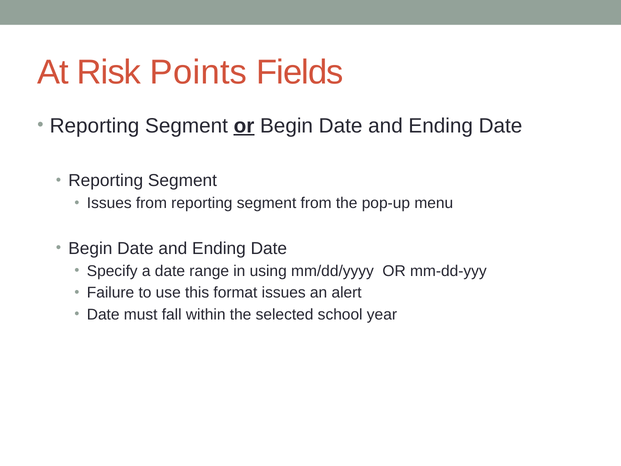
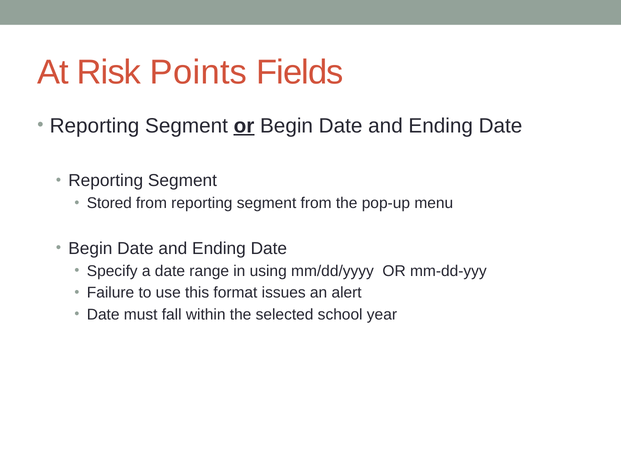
Issues at (109, 203): Issues -> Stored
